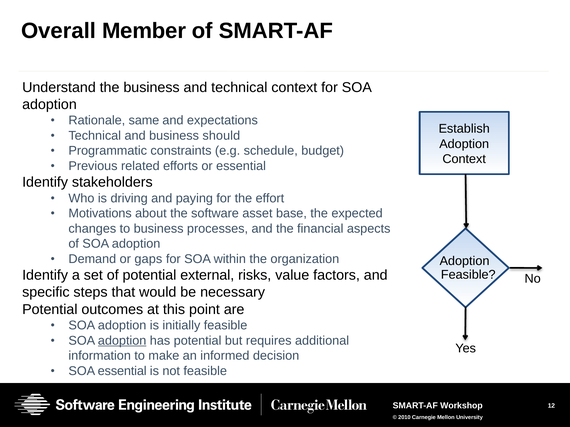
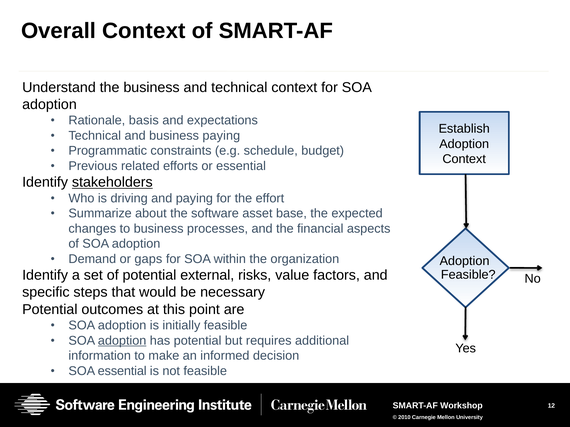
Overall Member: Member -> Context
same: same -> basis
business should: should -> paying
stakeholders underline: none -> present
Motivations: Motivations -> Summarize
